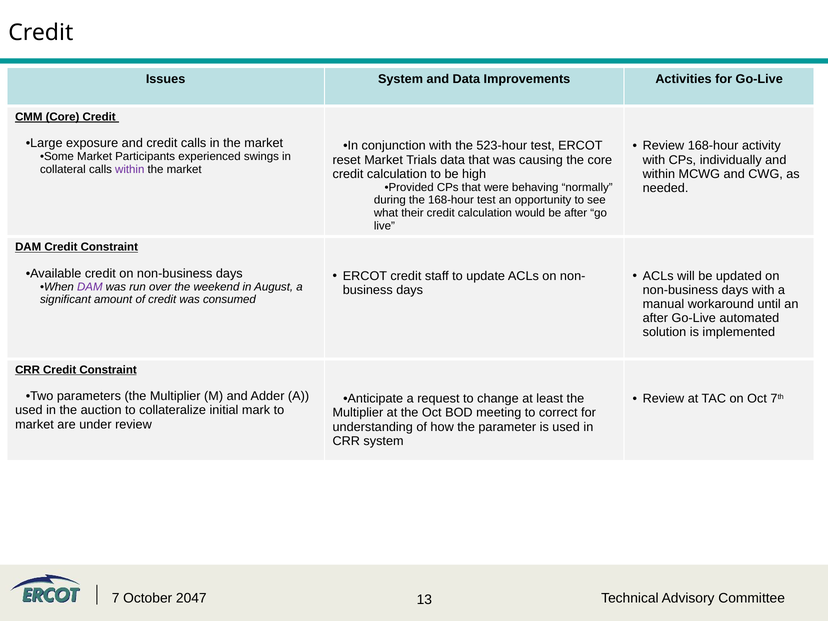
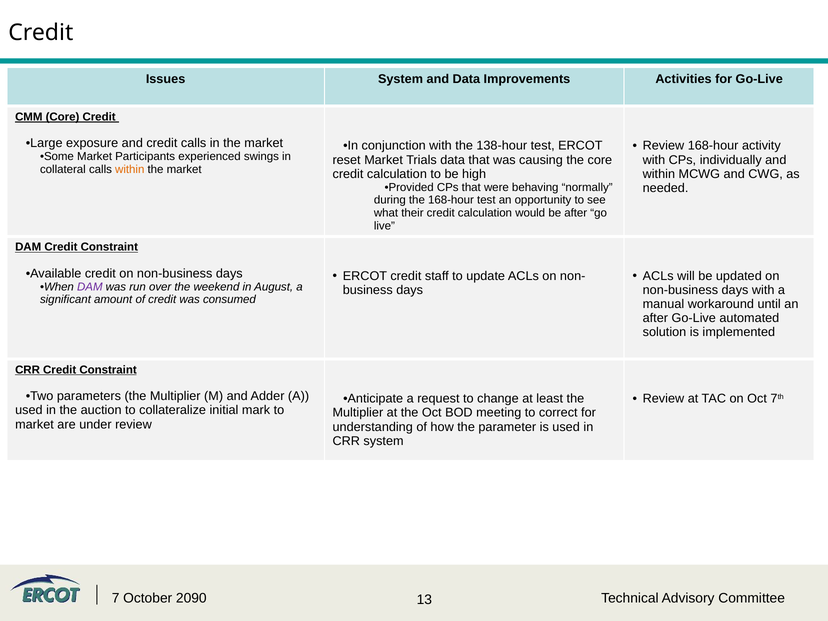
523-hour: 523-hour -> 138-hour
within at (130, 170) colour: purple -> orange
2047: 2047 -> 2090
